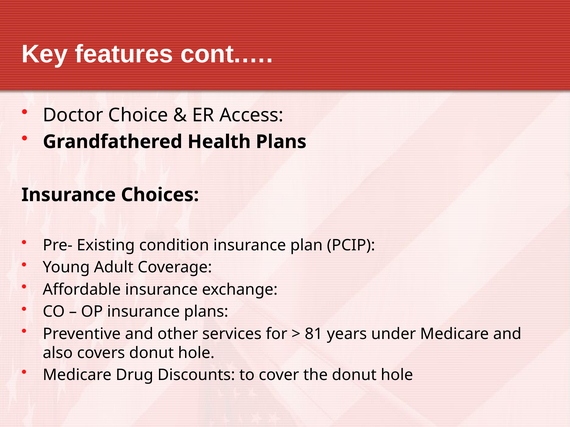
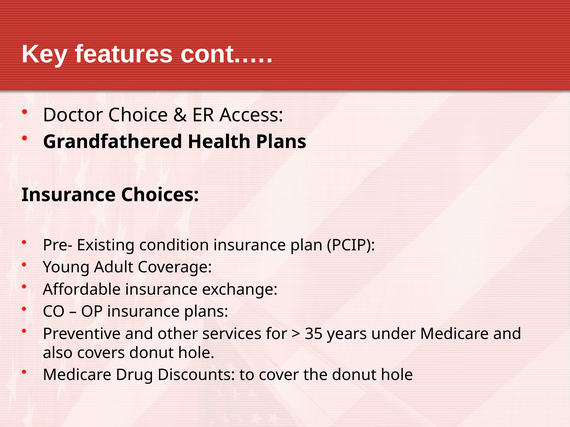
81: 81 -> 35
